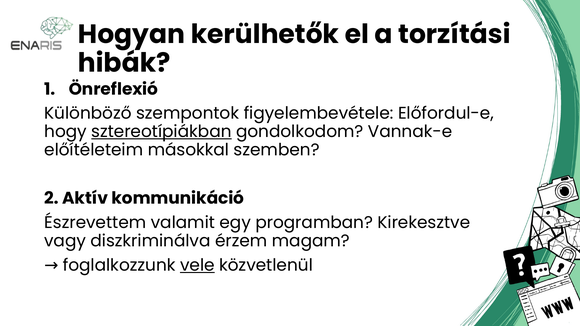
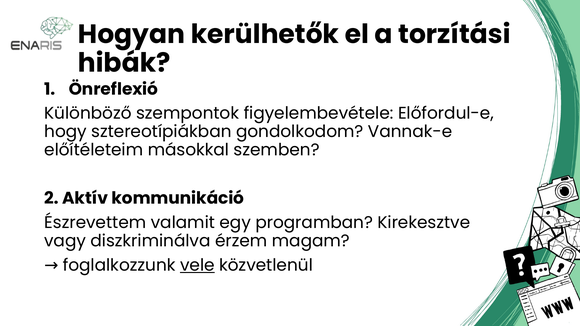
sztereotípiákban underline: present -> none
